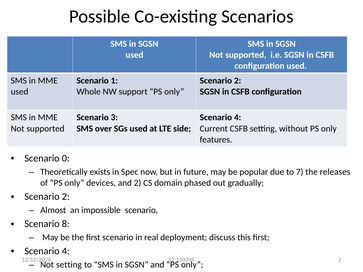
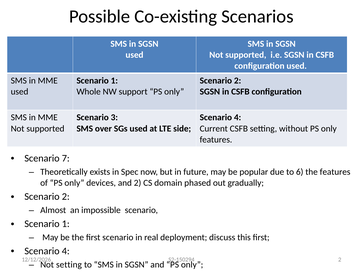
0: 0 -> 7
7: 7 -> 6
the releases: releases -> features
8 at (66, 224): 8 -> 1
